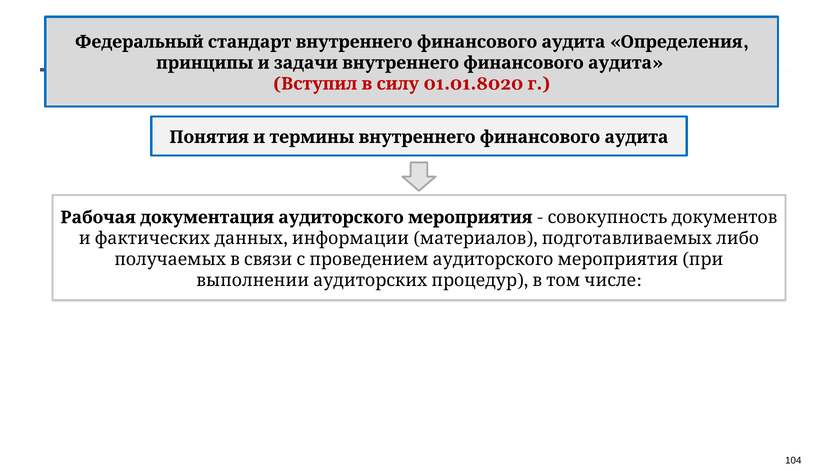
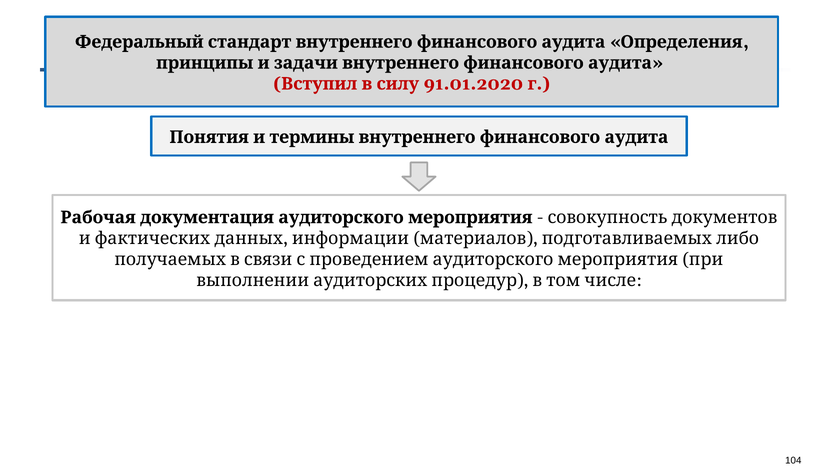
01.01.8020: 01.01.8020 -> 91.01.2020
